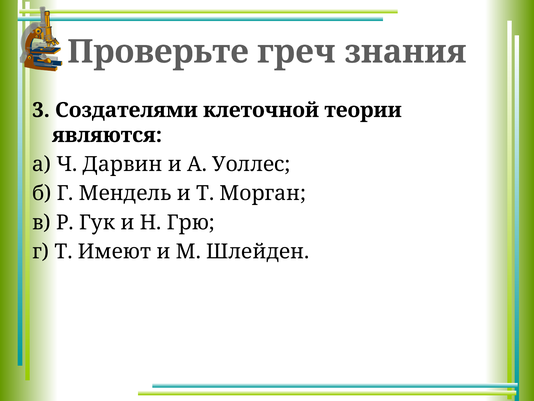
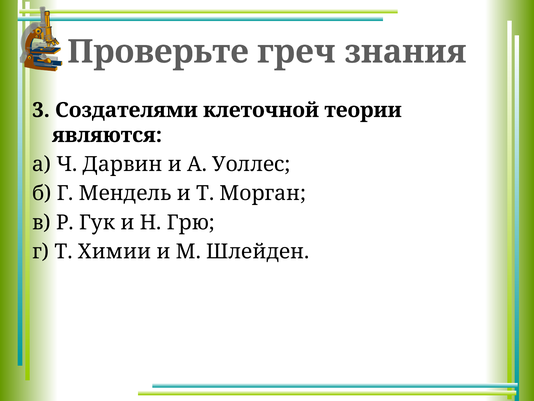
Имеют: Имеют -> Химии
